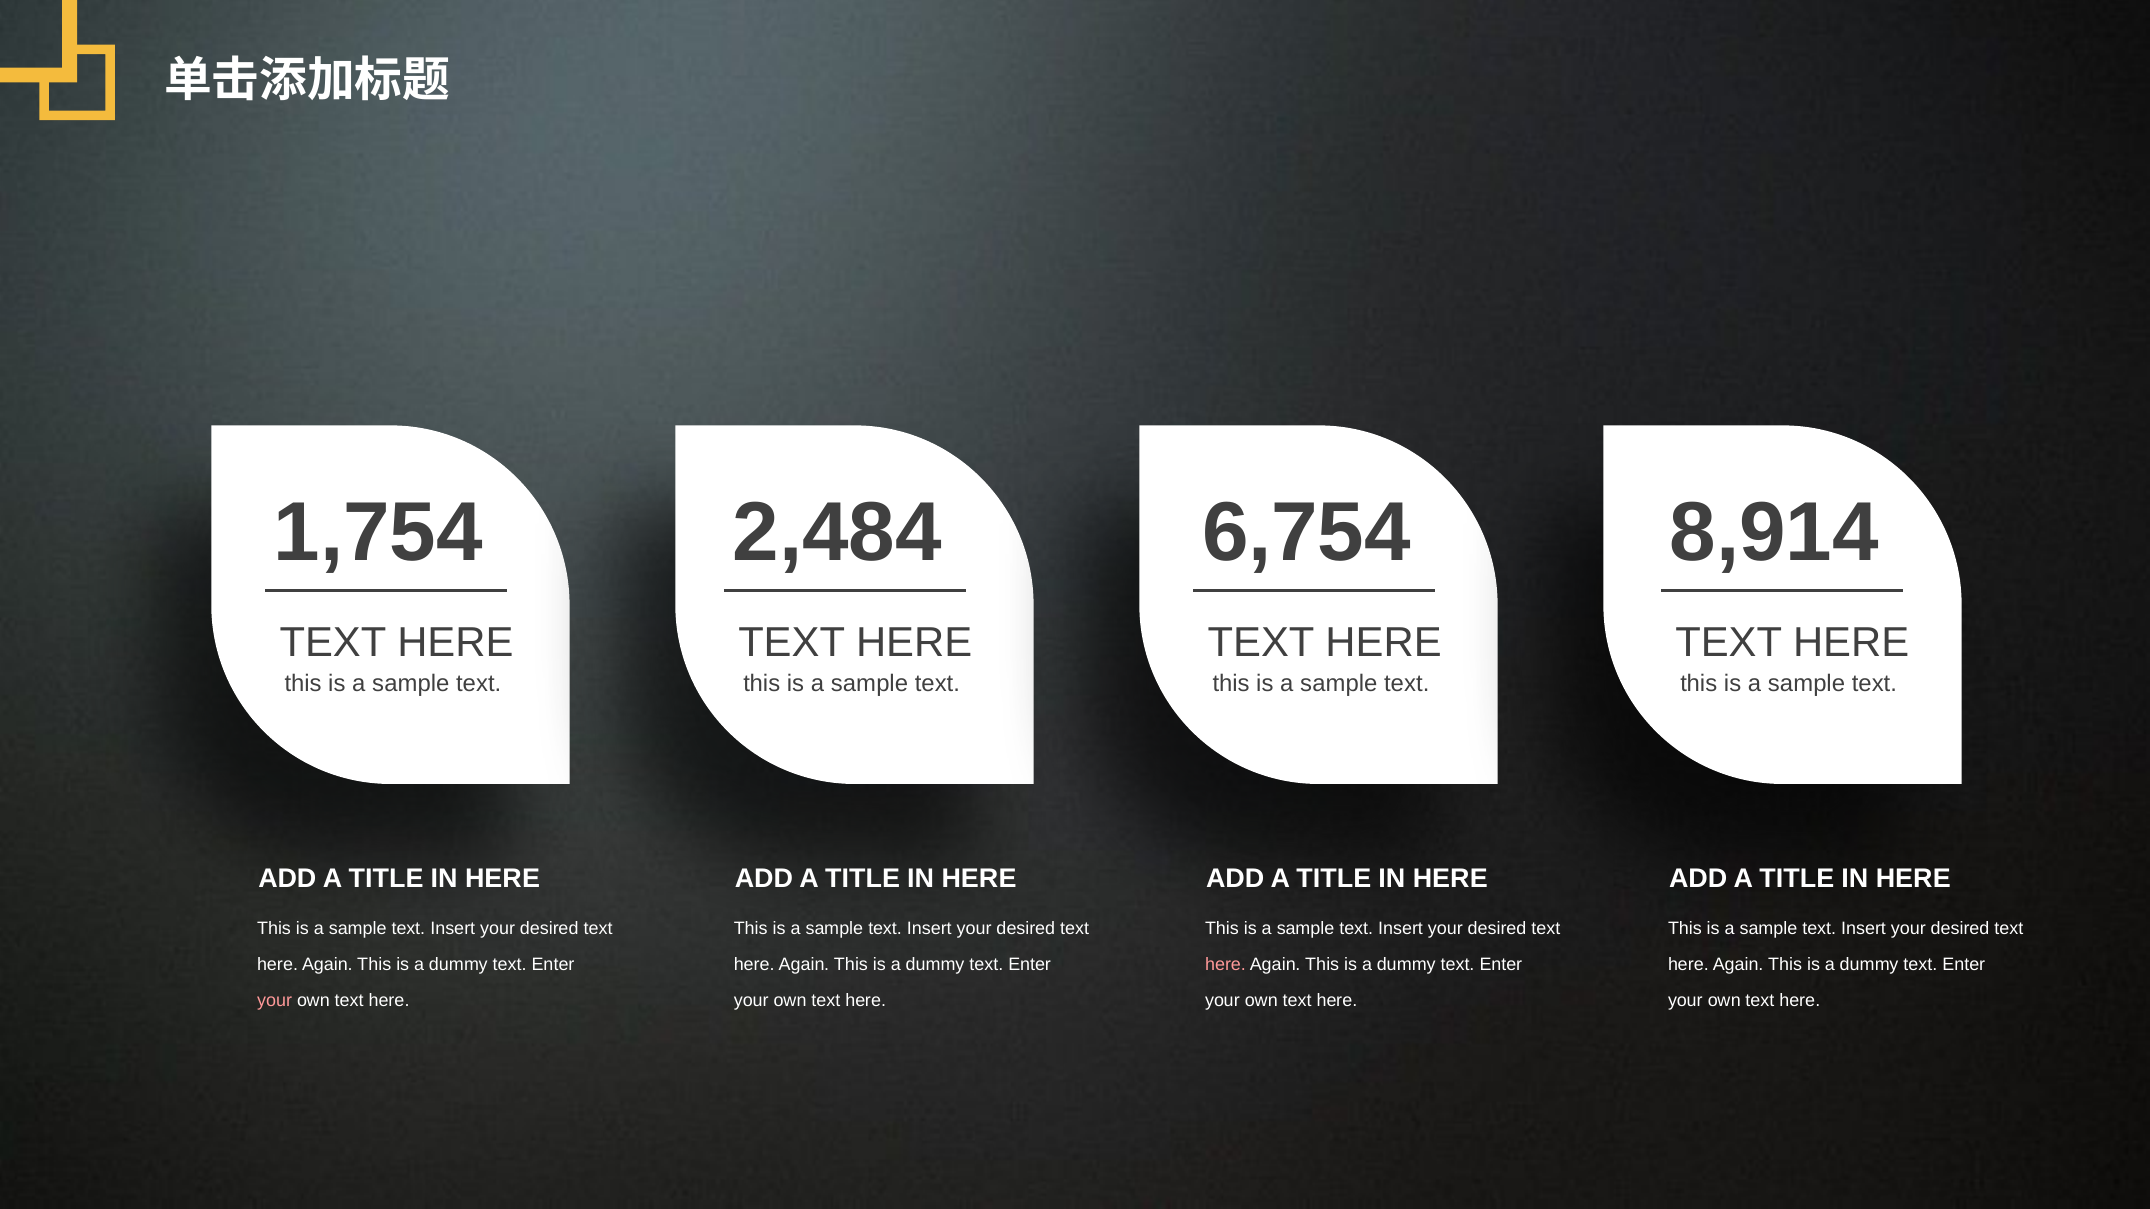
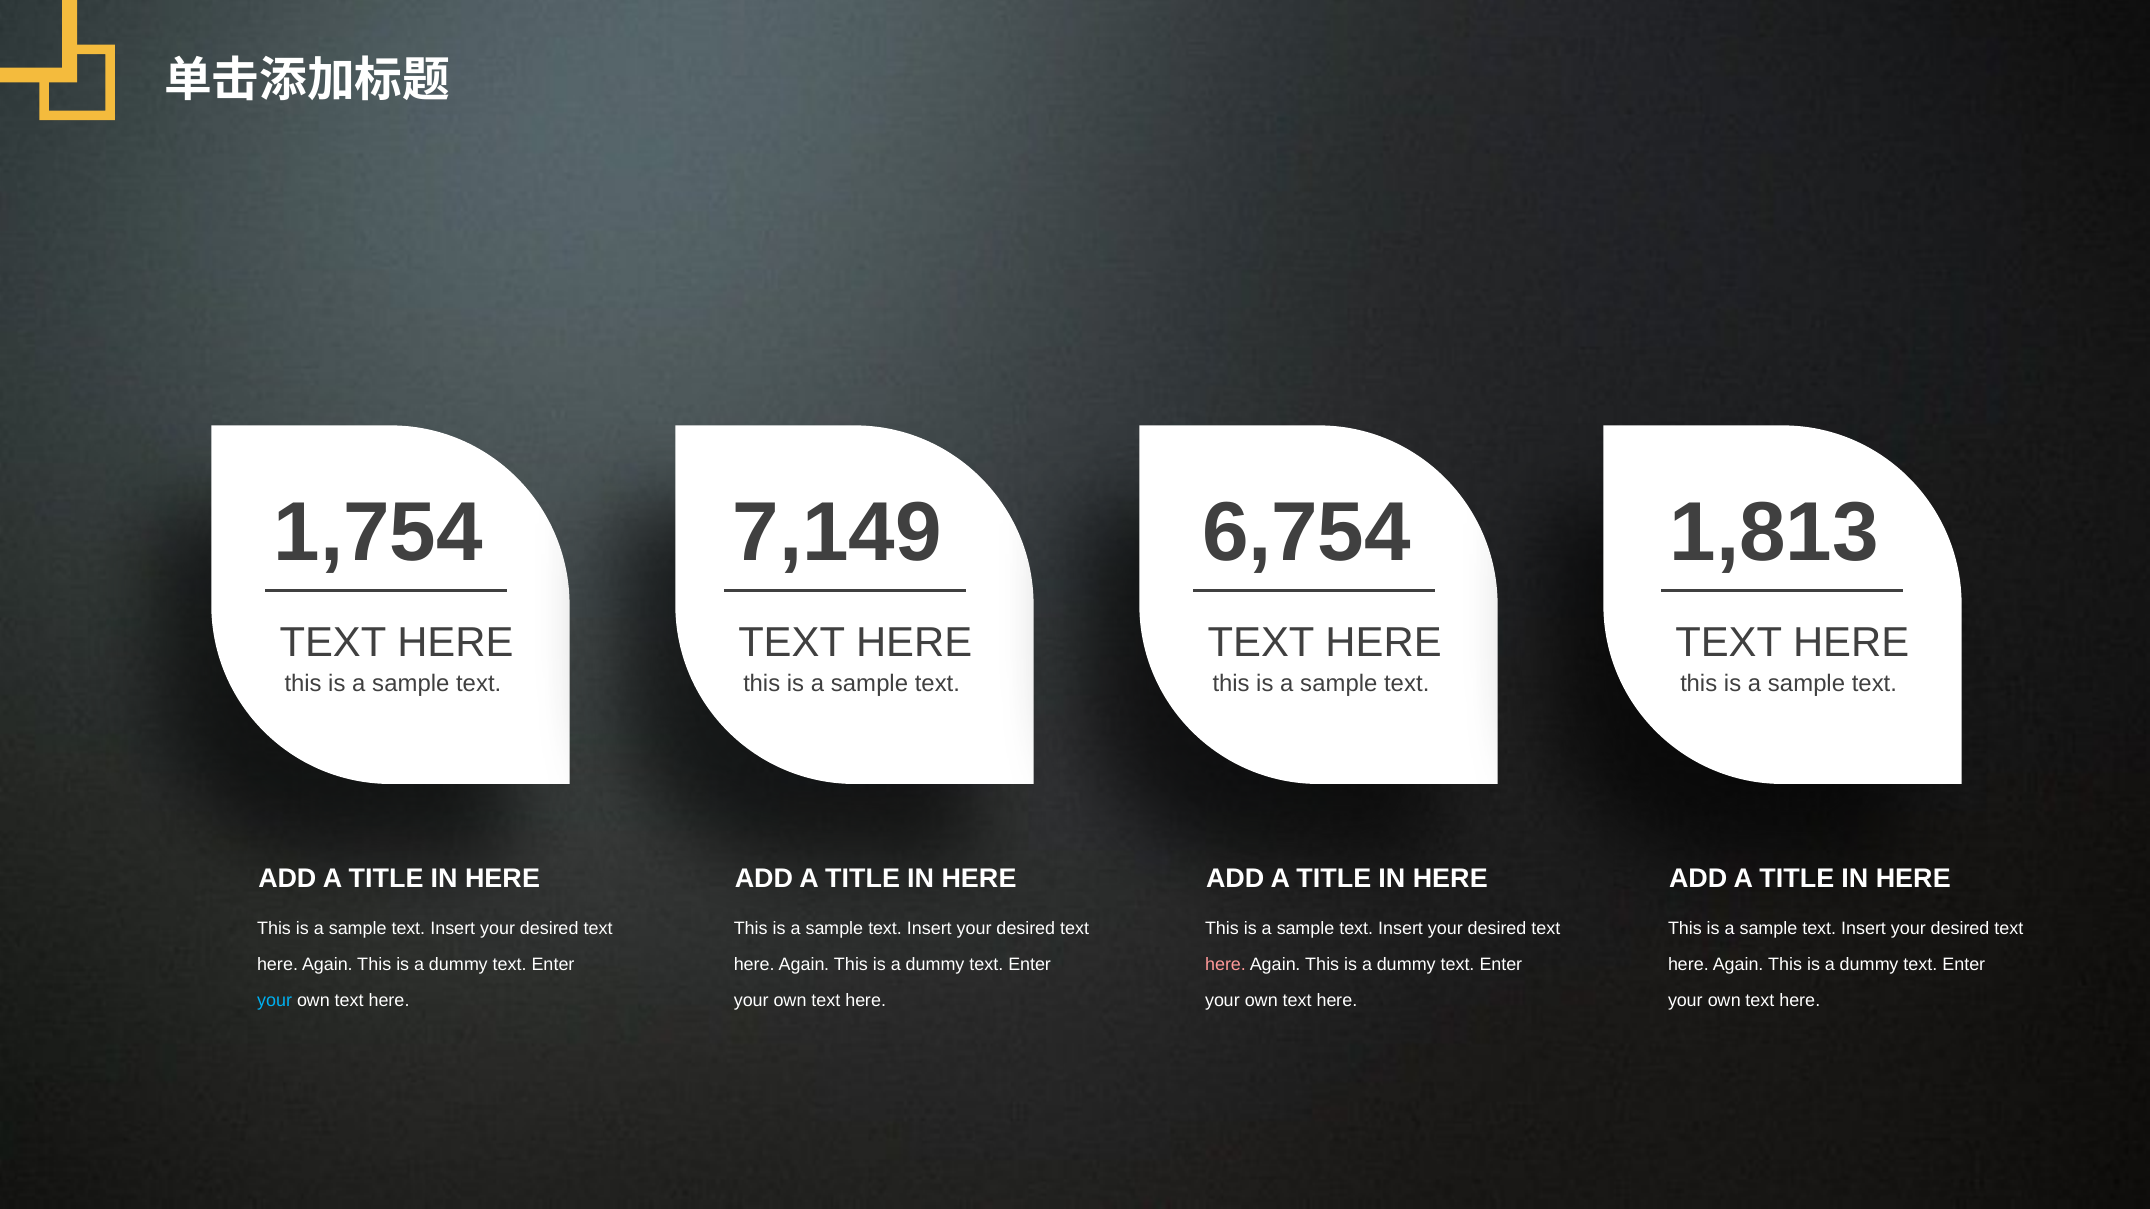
2,484: 2,484 -> 7,149
8,914: 8,914 -> 1,813
your at (275, 1001) colour: pink -> light blue
